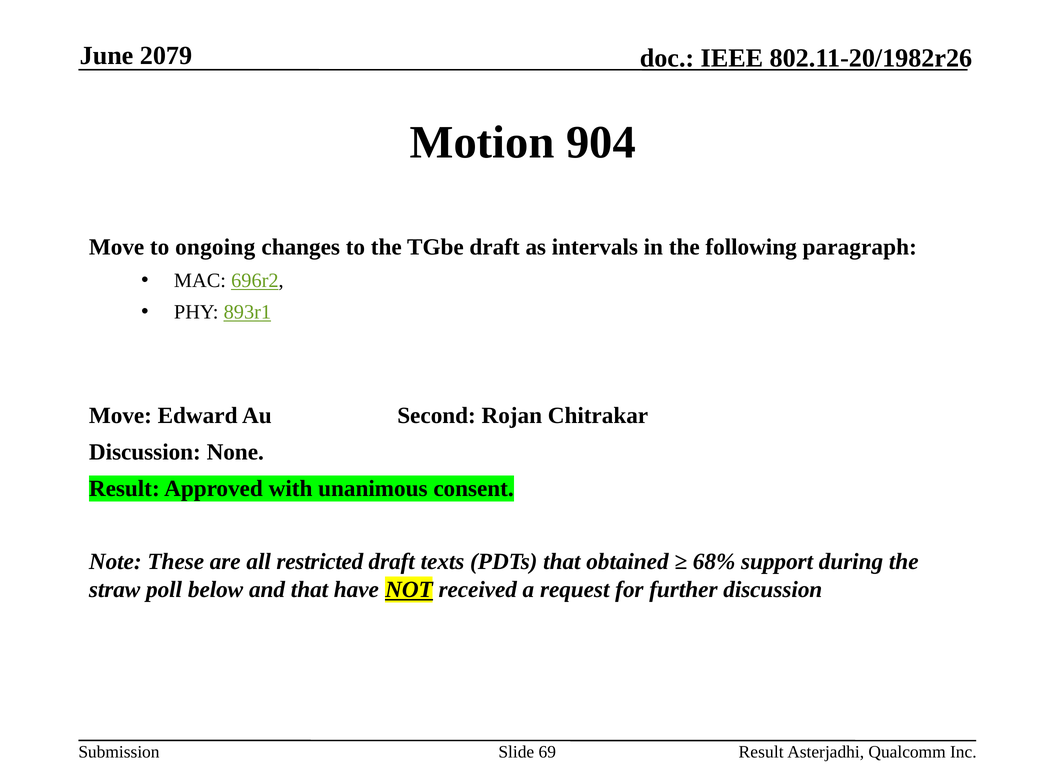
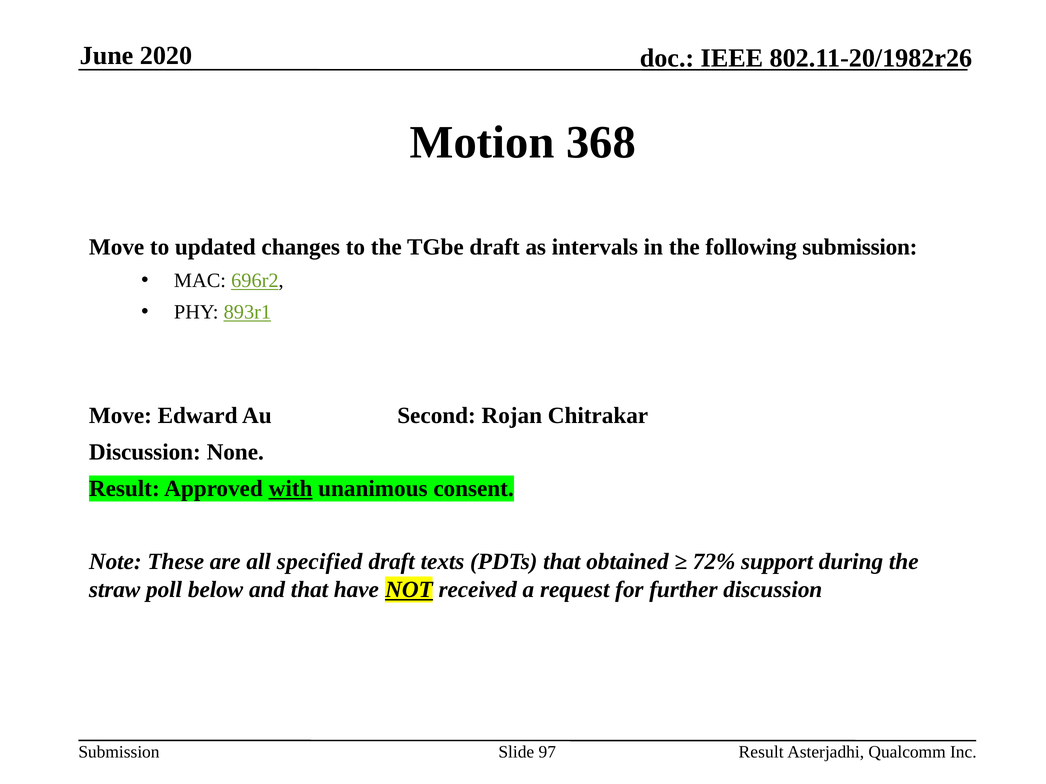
2079: 2079 -> 2020
904: 904 -> 368
ongoing: ongoing -> updated
following paragraph: paragraph -> submission
with underline: none -> present
restricted: restricted -> specified
68%: 68% -> 72%
69: 69 -> 97
